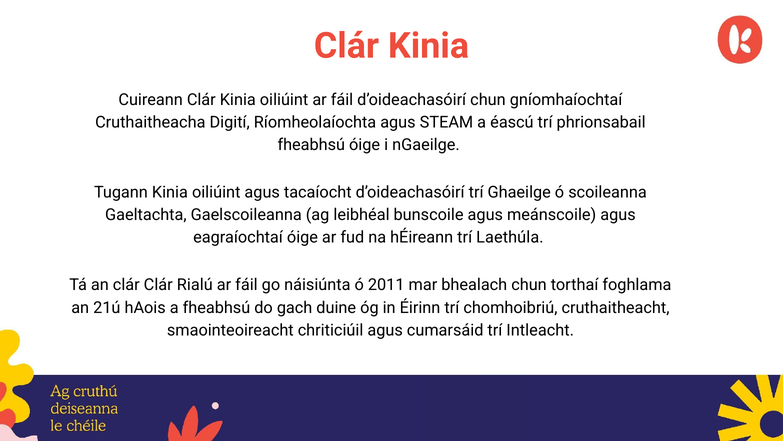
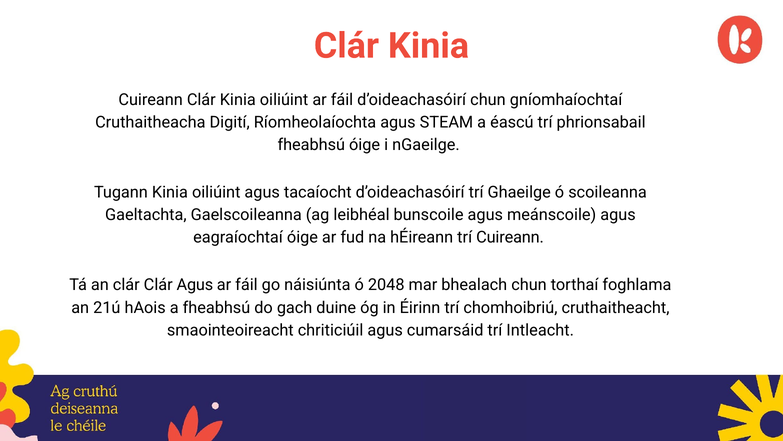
trí Laethúla: Laethúla -> Cuireann
Clár Rialú: Rialú -> Agus
2011: 2011 -> 2048
